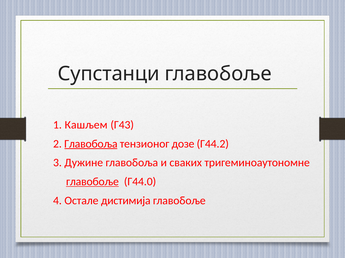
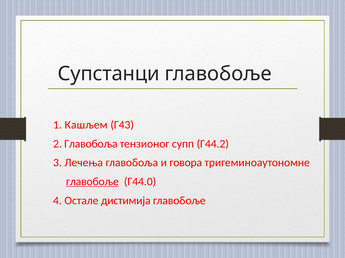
Главобоља at (91, 144) underline: present -> none
дозе: дозе -> супп
Дужинe: Дужинe -> Лечења
сваких: сваких -> говора
